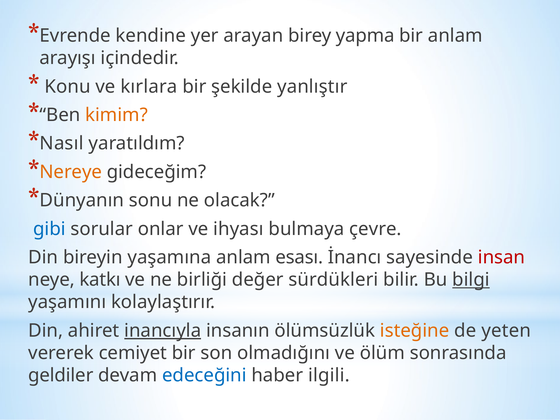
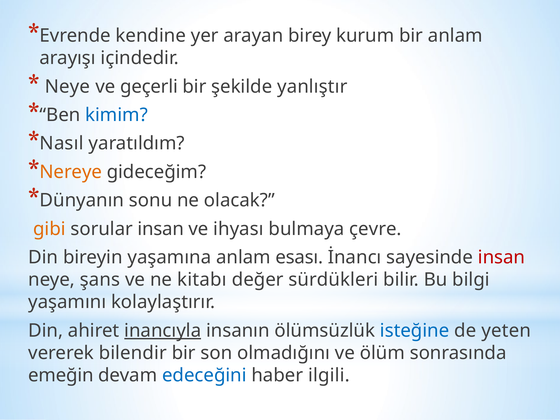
yapma: yapma -> kurum
Konu at (68, 87): Konu -> Neye
kırlara: kırlara -> geçerli
kimim colour: orange -> blue
gibi colour: blue -> orange
sorular onlar: onlar -> insan
katkı: katkı -> şans
birliği: birliği -> kitabı
bilgi underline: present -> none
isteğine colour: orange -> blue
cemiyet: cemiyet -> bilendir
geldiler: geldiler -> emeğin
